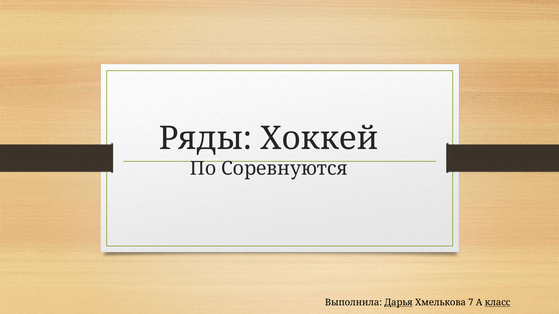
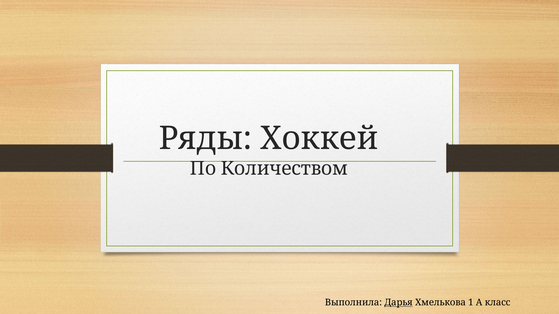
Соревнуются: Соревнуются -> Количеством
7: 7 -> 1
класс underline: present -> none
